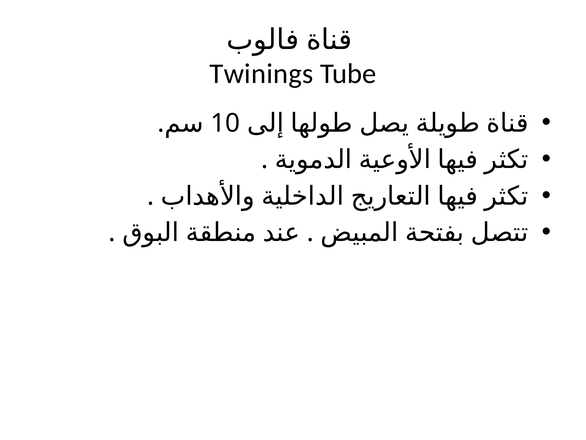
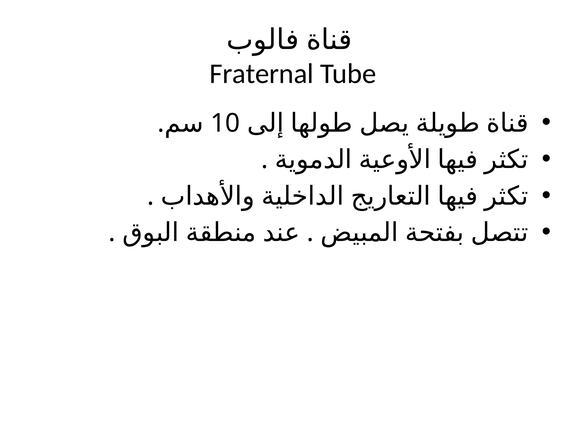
Twinings: Twinings -> Fraternal
